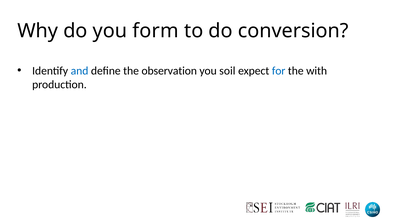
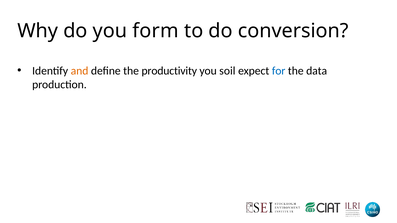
and colour: blue -> orange
observation: observation -> productivity
with: with -> data
